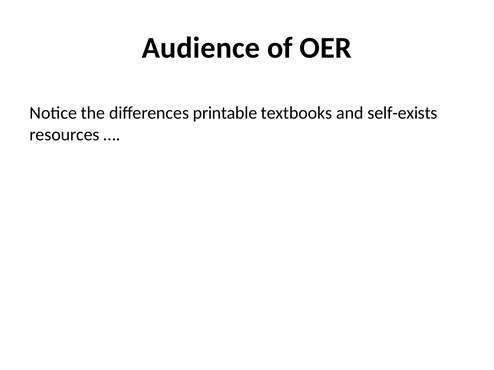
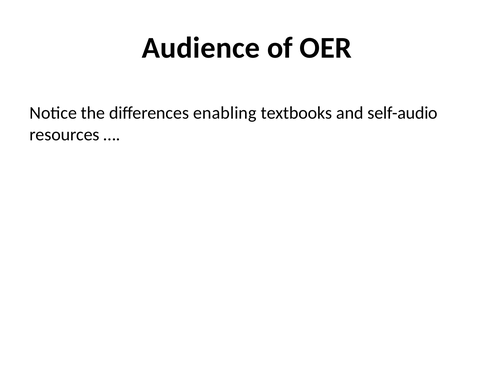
printable: printable -> enabling
self-exists: self-exists -> self-audio
